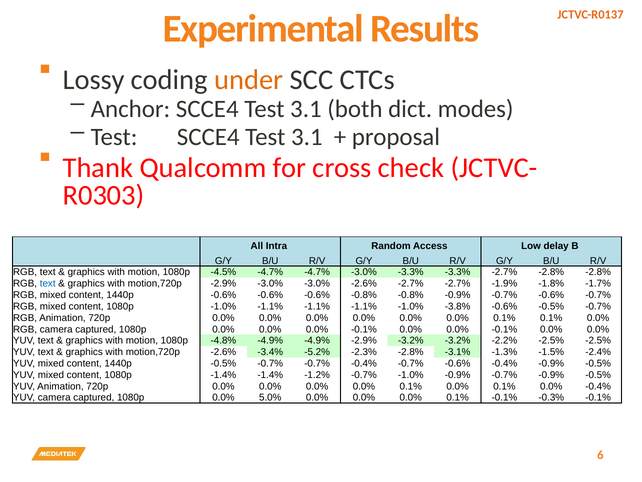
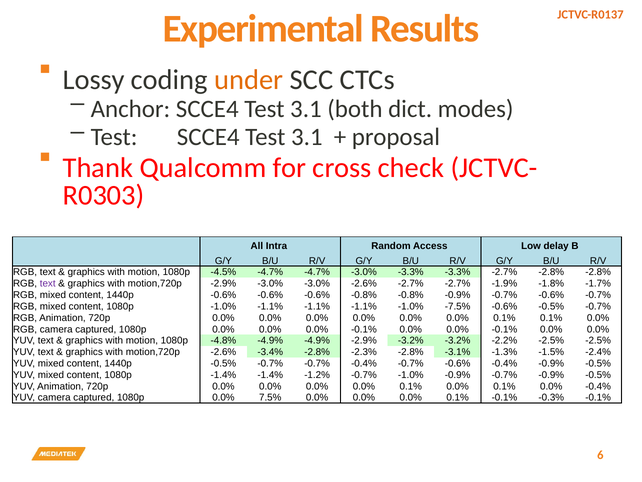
text at (48, 283) colour: blue -> purple
-3.8%: -3.8% -> -7.5%
-3.4% -5.2%: -5.2% -> -2.8%
5.0%: 5.0% -> 7.5%
